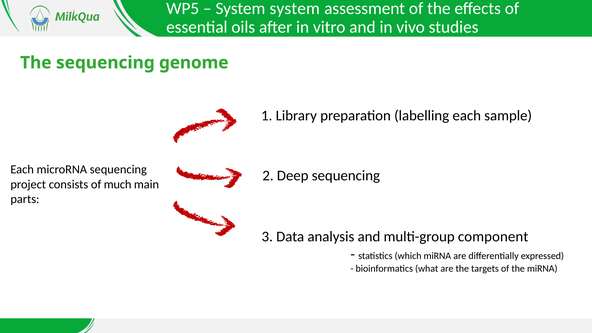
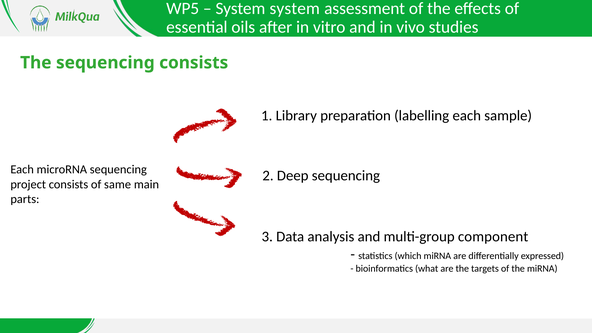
sequencing genome: genome -> consists
much: much -> same
